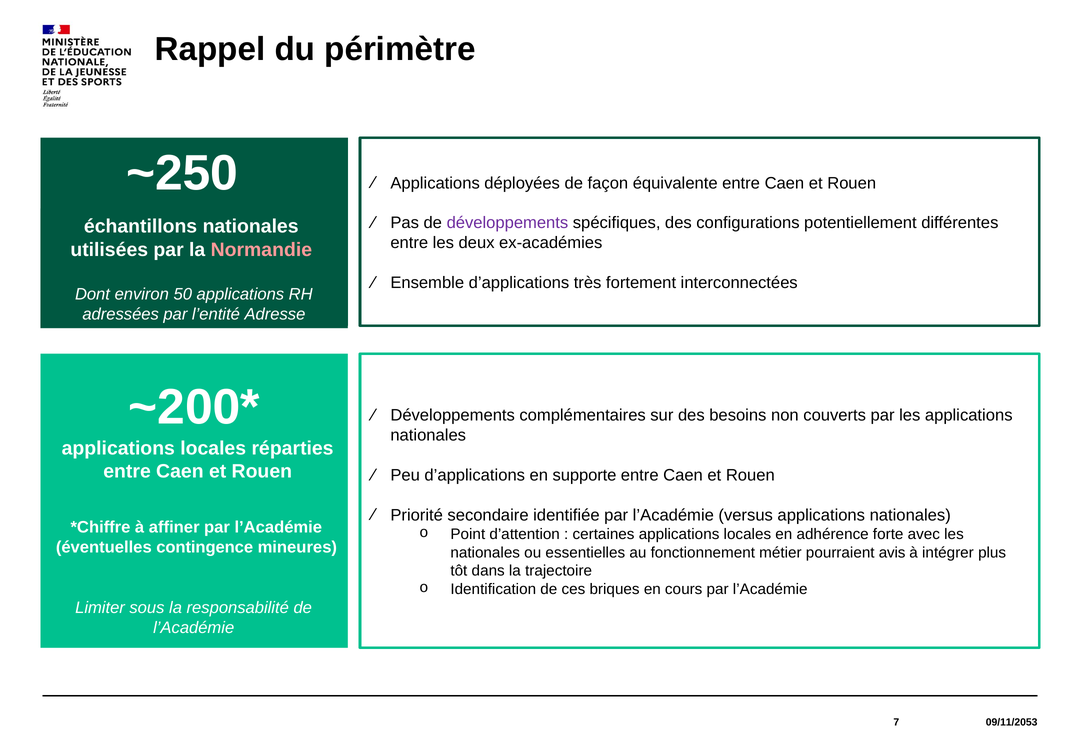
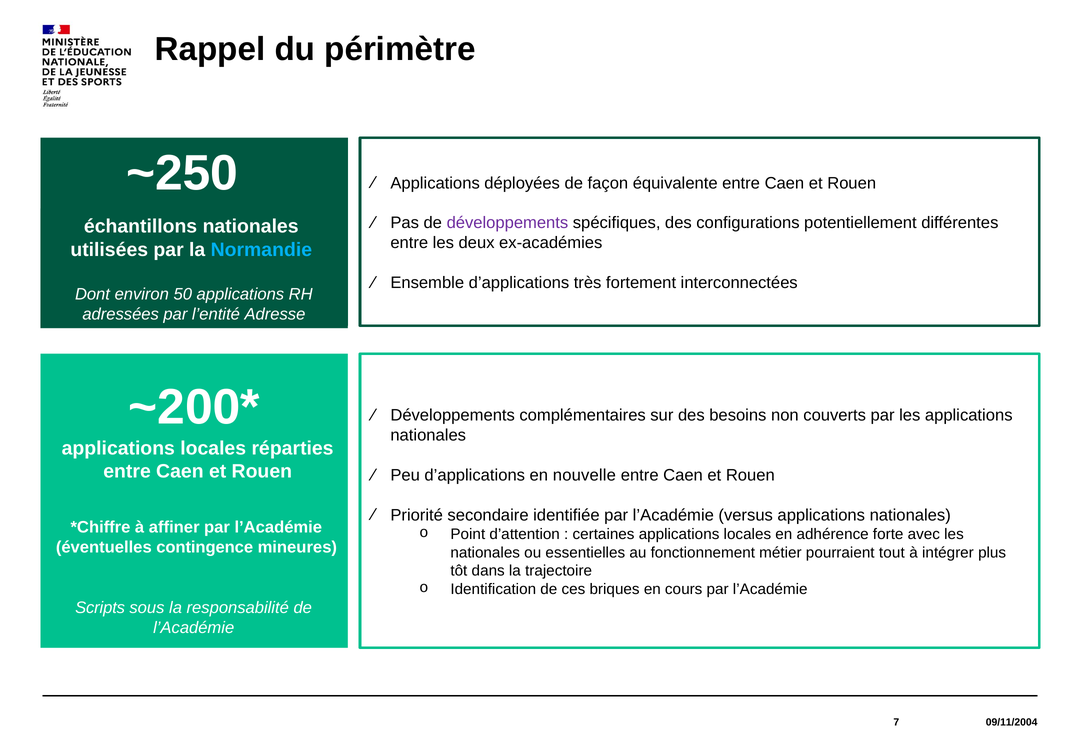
Normandie colour: pink -> light blue
supporte: supporte -> nouvelle
avis: avis -> tout
Limiter: Limiter -> Scripts
09/11/2053: 09/11/2053 -> 09/11/2004
